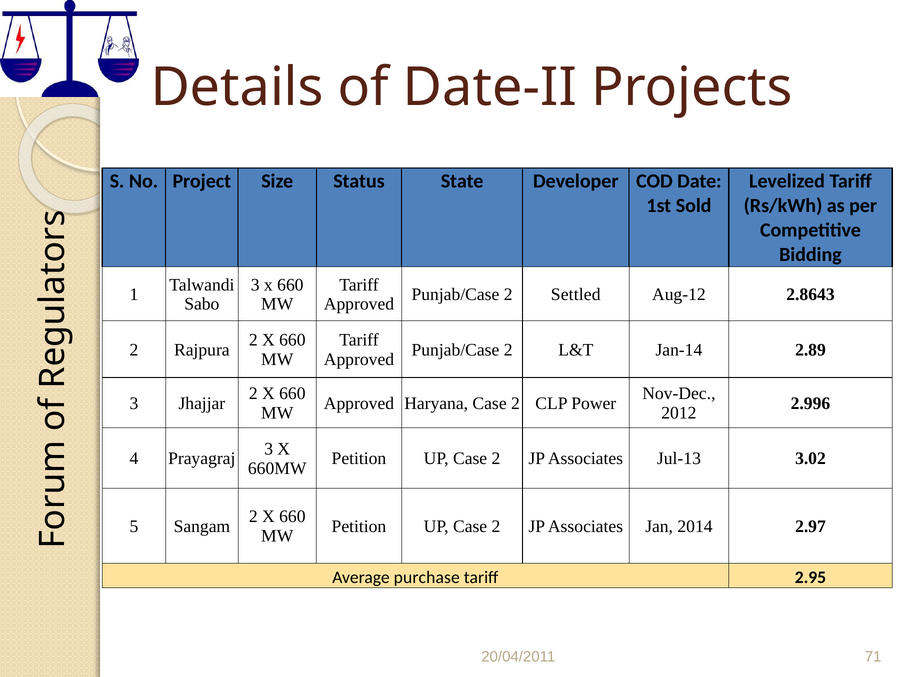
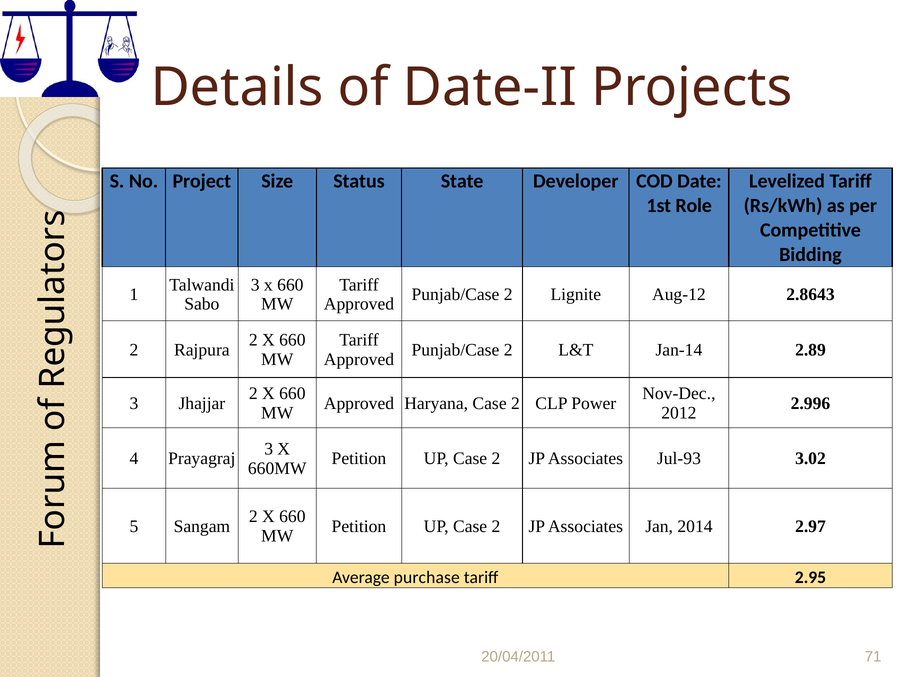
Sold: Sold -> Role
Settled: Settled -> Lignite
Jul-13: Jul-13 -> Jul-93
